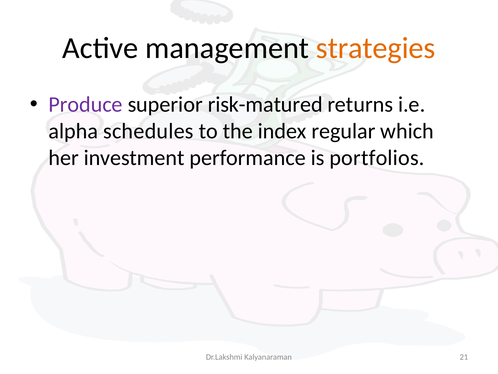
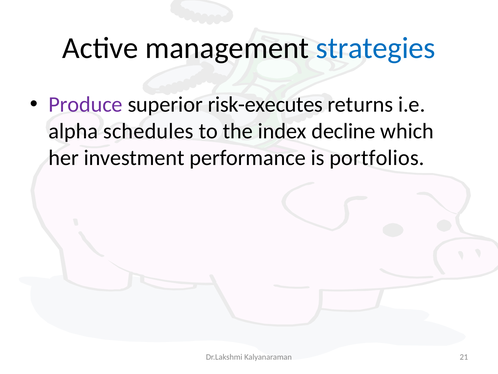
strategies colour: orange -> blue
risk-matured: risk-matured -> risk-executes
regular: regular -> decline
